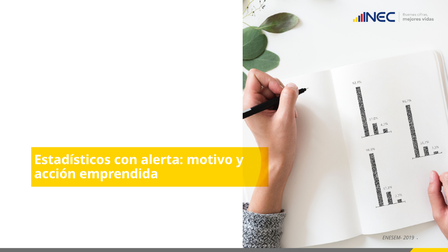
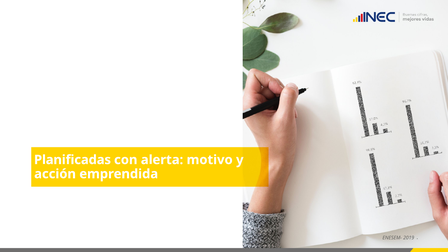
Estadísticos: Estadísticos -> Planificadas
